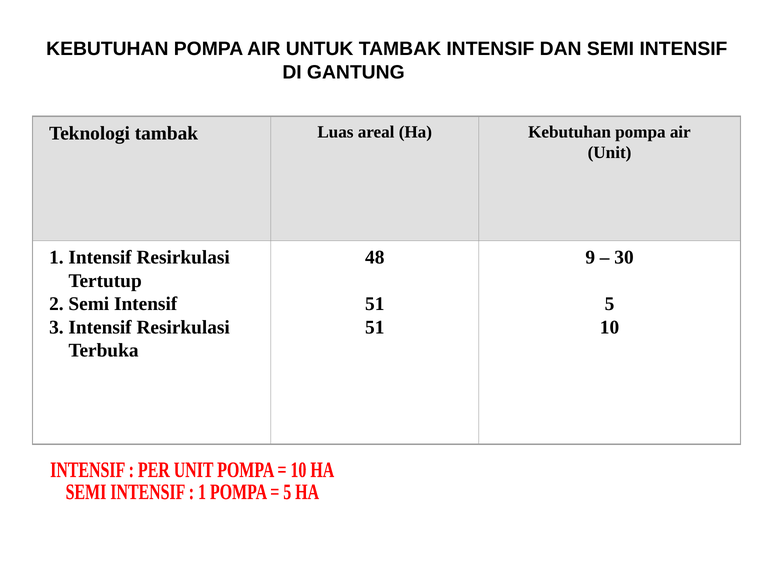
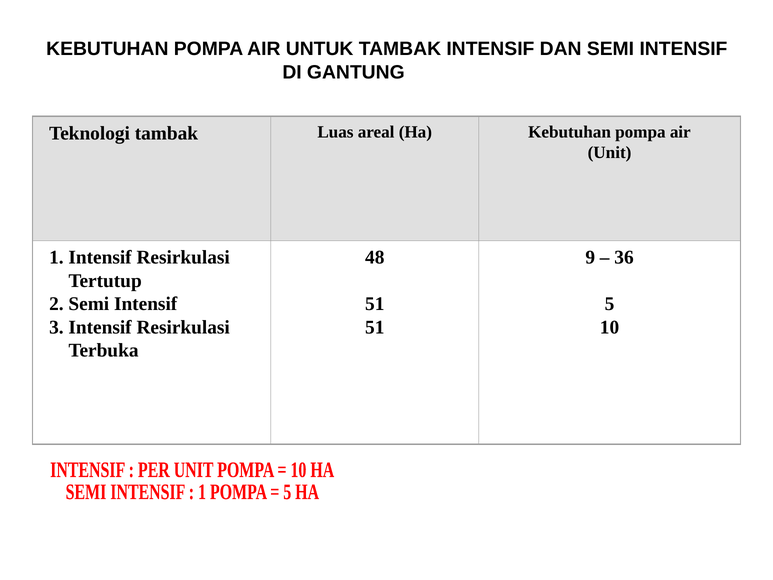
30: 30 -> 36
